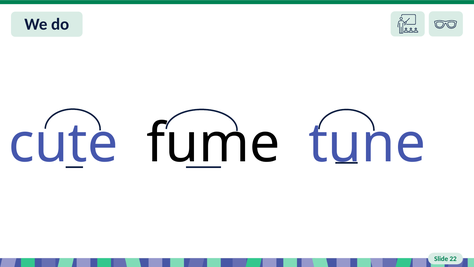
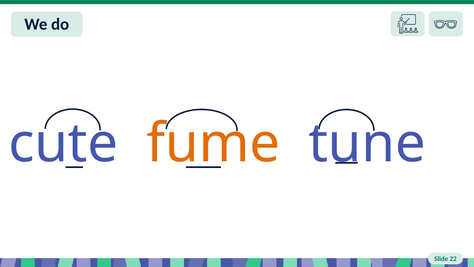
fume colour: black -> orange
